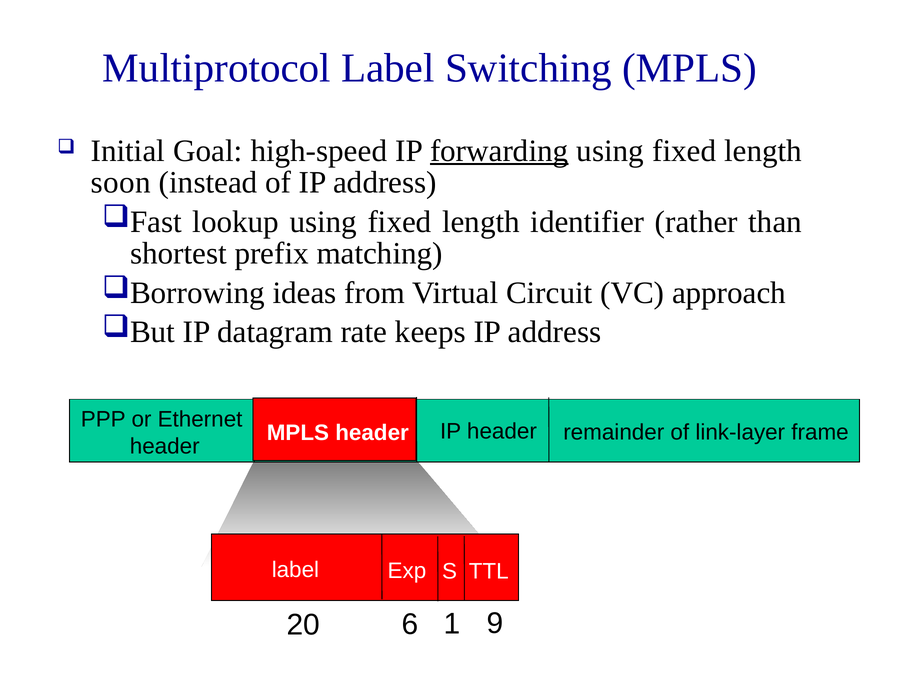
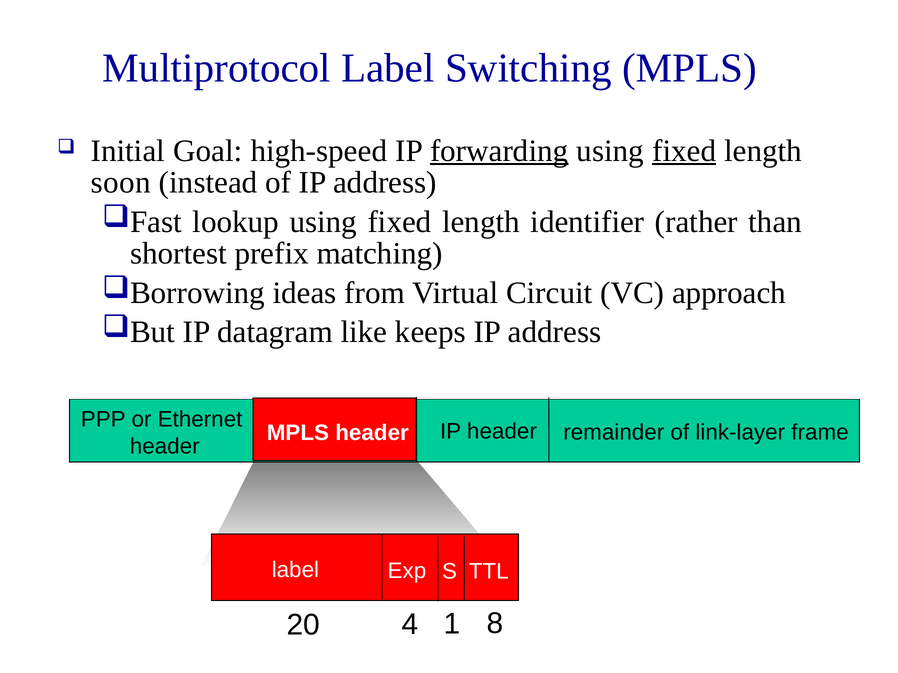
fixed at (684, 151) underline: none -> present
rate: rate -> like
6: 6 -> 4
9: 9 -> 8
